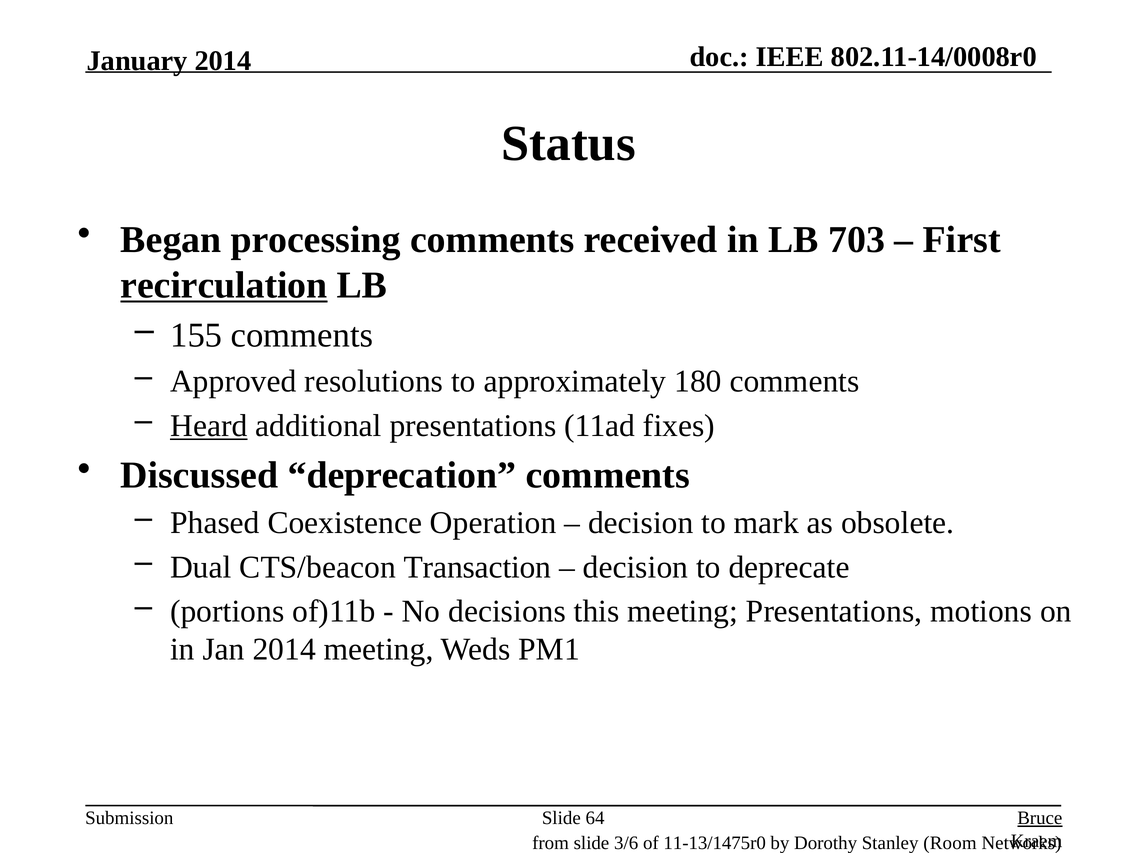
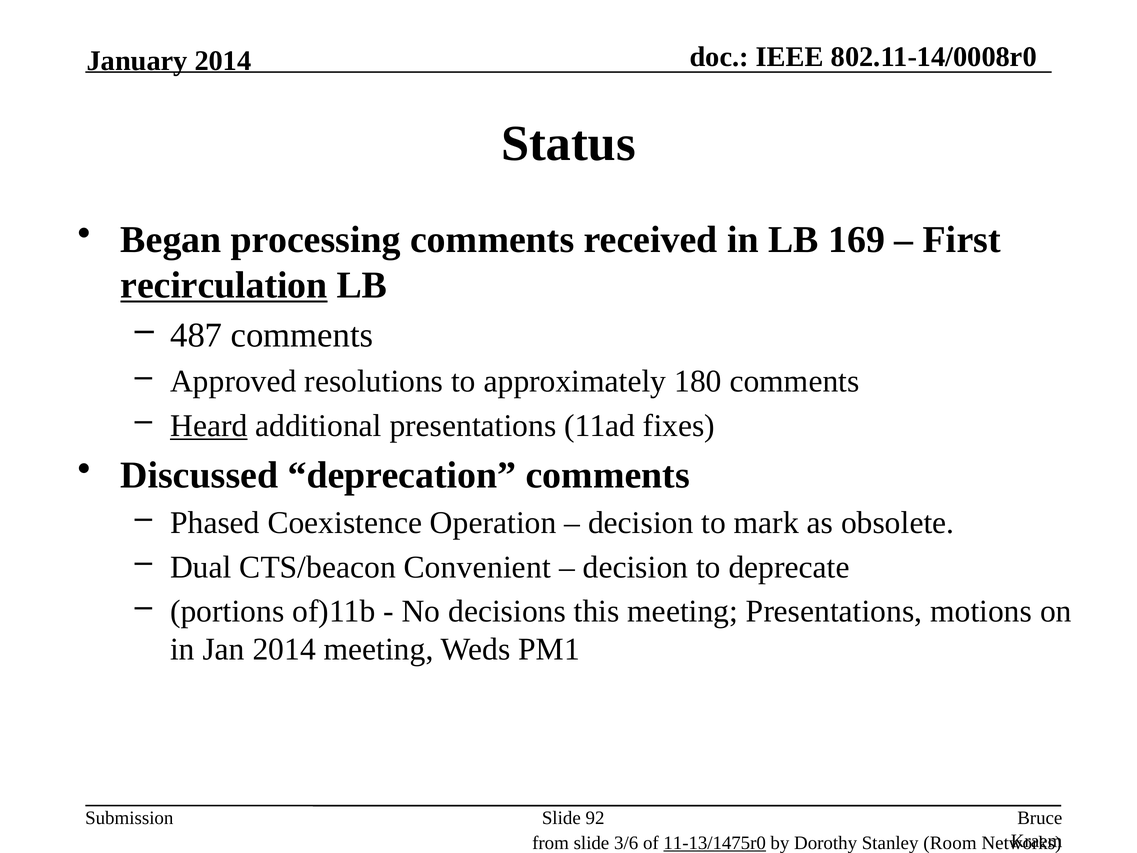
703: 703 -> 169
155: 155 -> 487
Transaction: Transaction -> Convenient
64: 64 -> 92
Bruce underline: present -> none
11-13/1475r0 underline: none -> present
